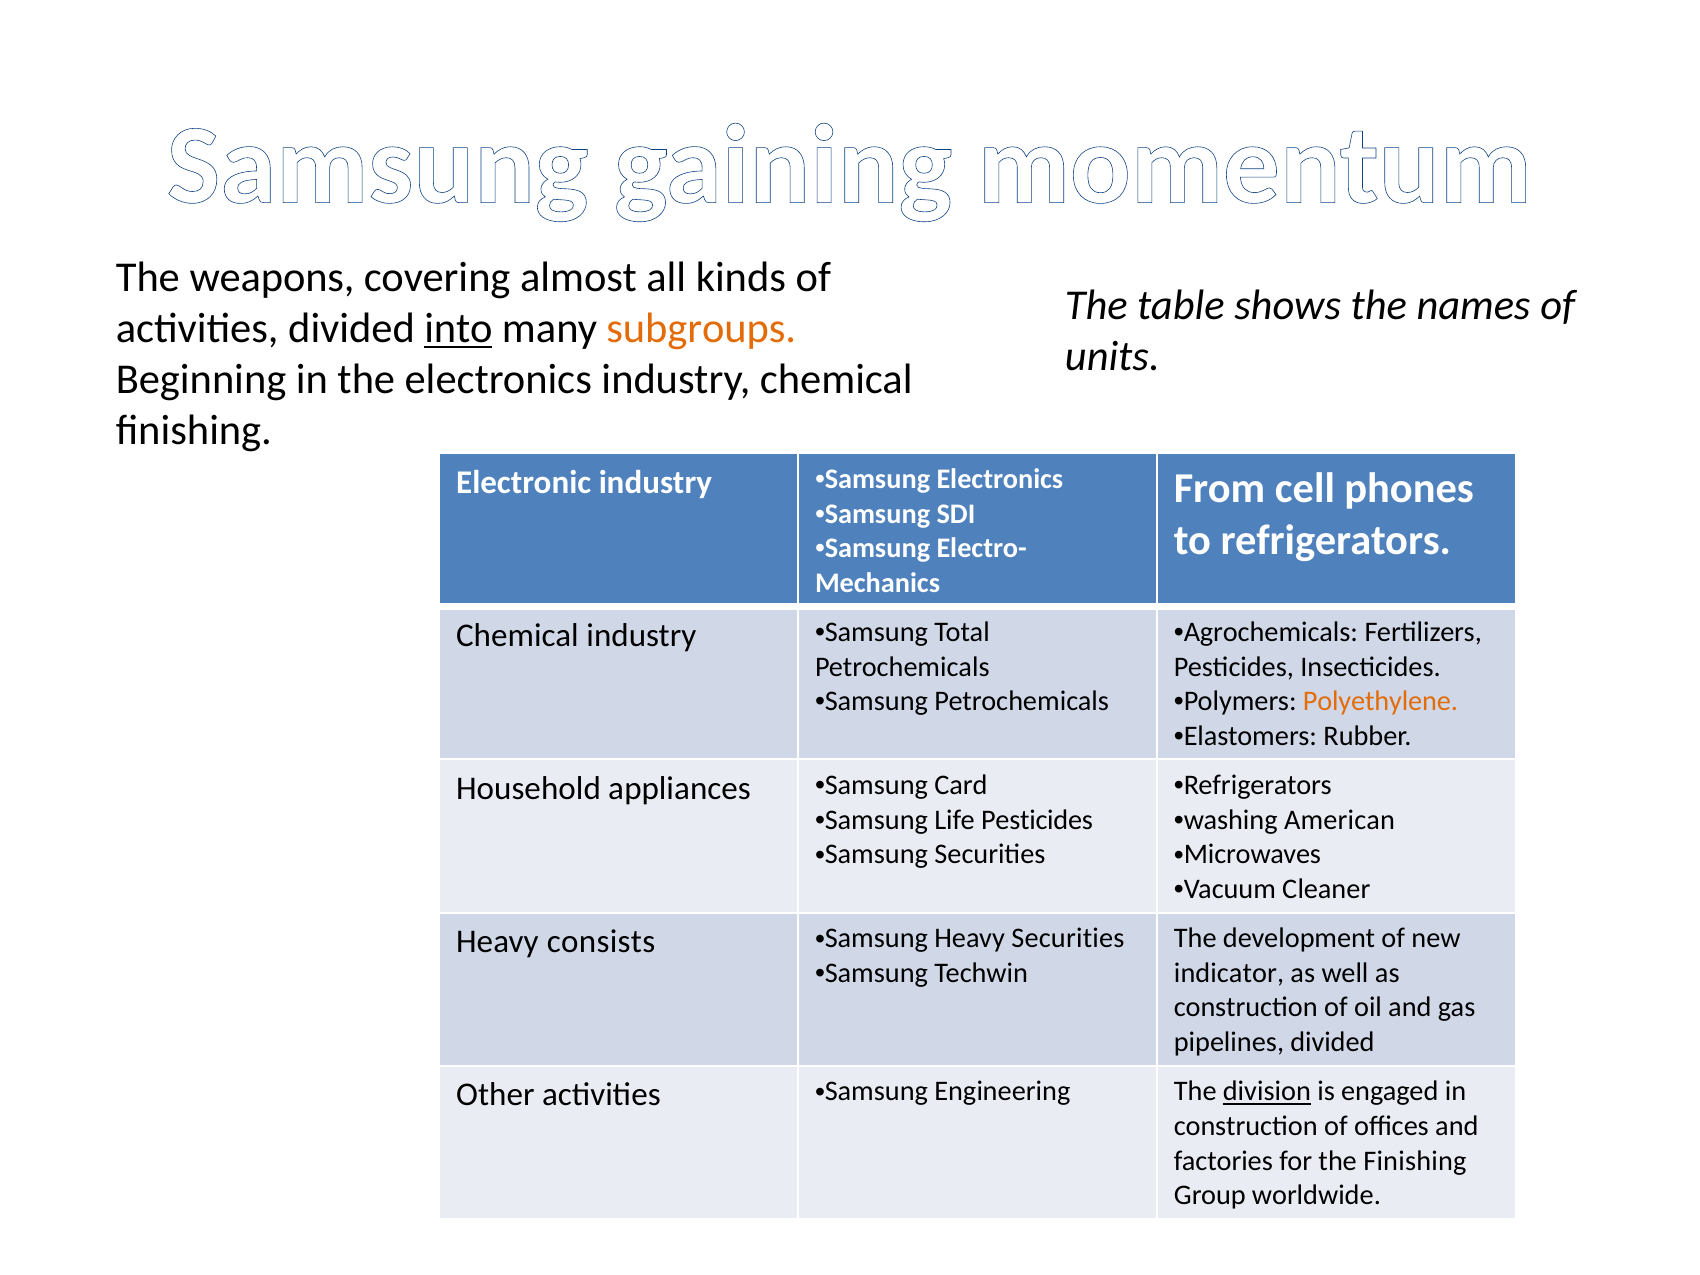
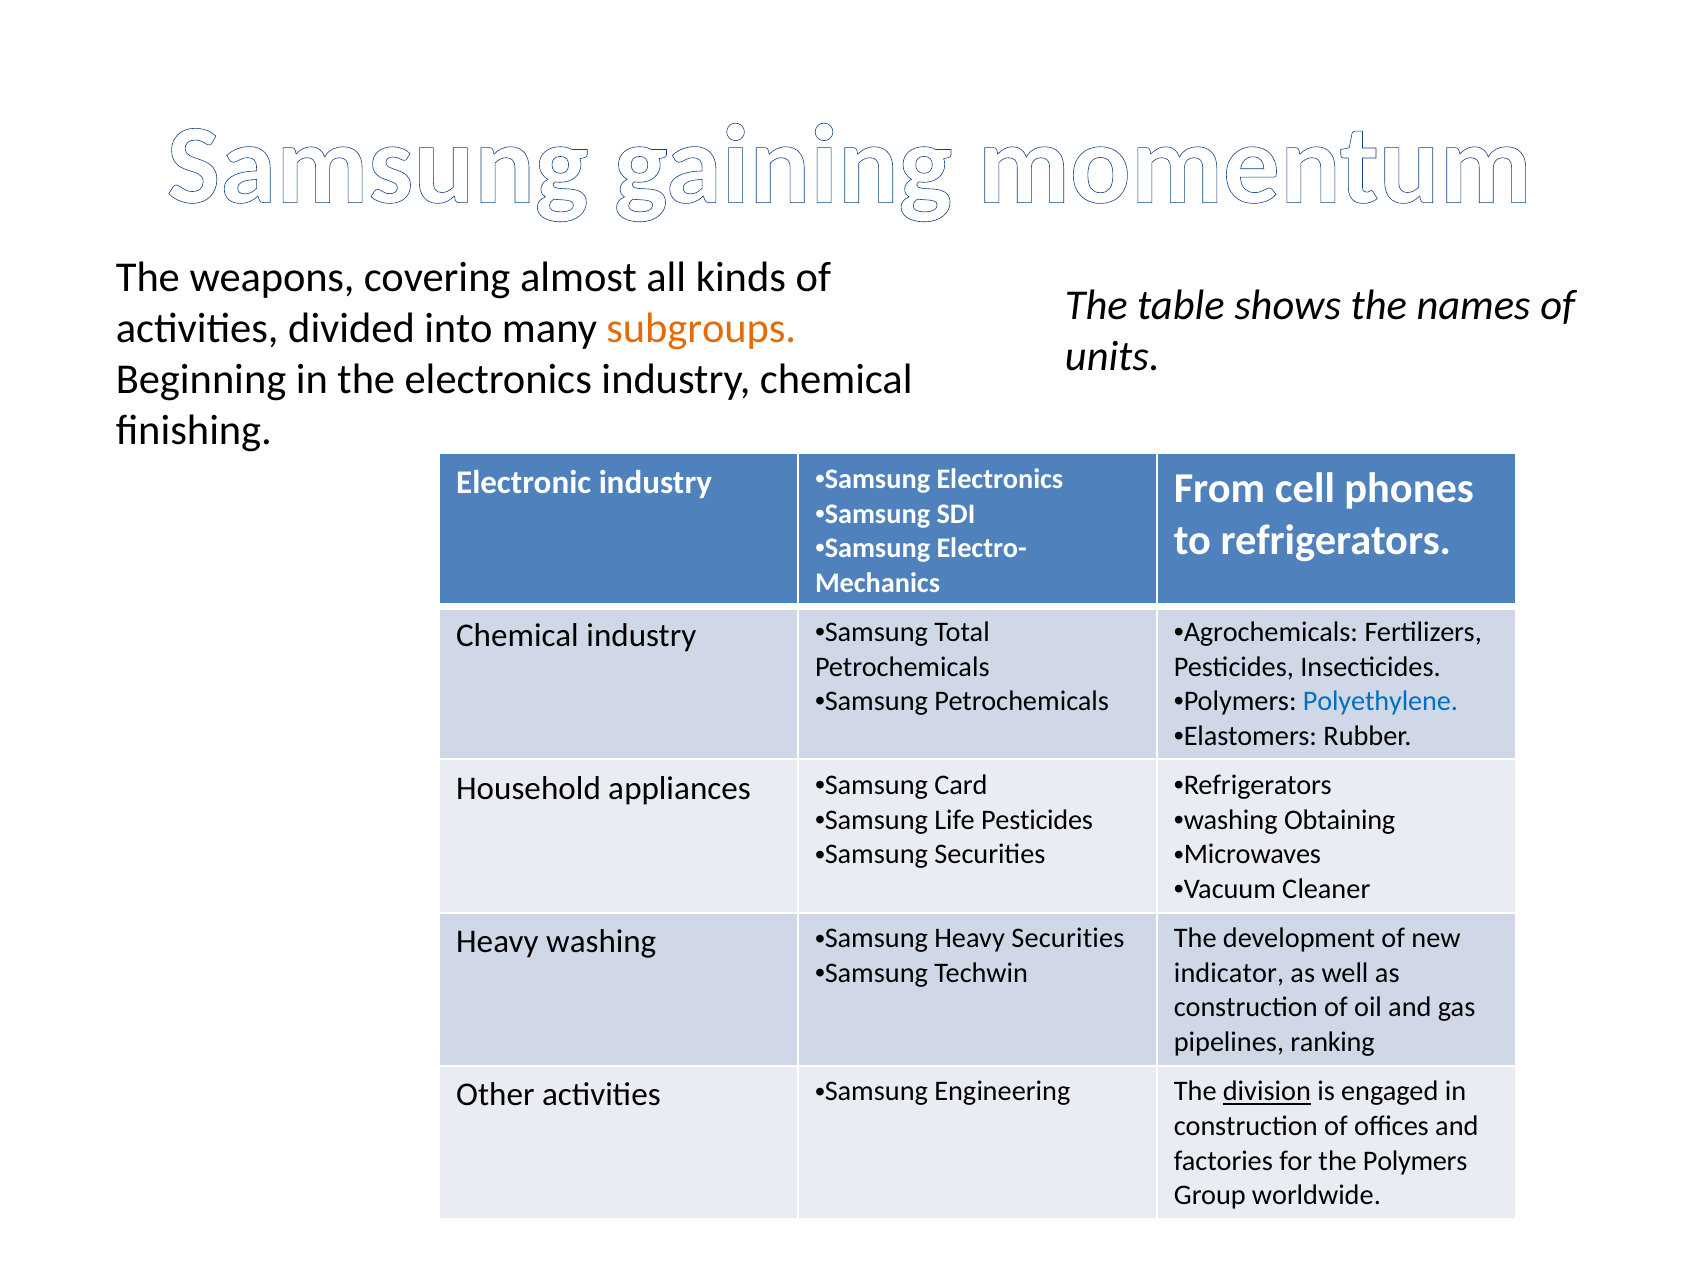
into underline: present -> none
Polyethylene colour: orange -> blue
American: American -> Obtaining
Heavy consists: consists -> washing
pipelines divided: divided -> ranking
the Finishing: Finishing -> Polymers
